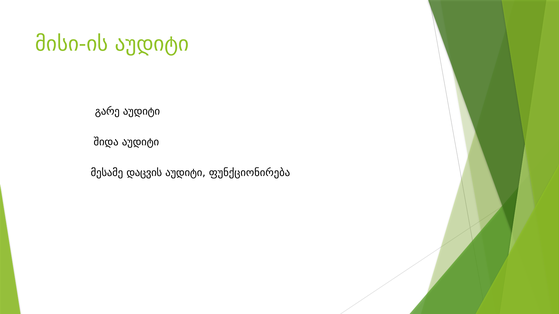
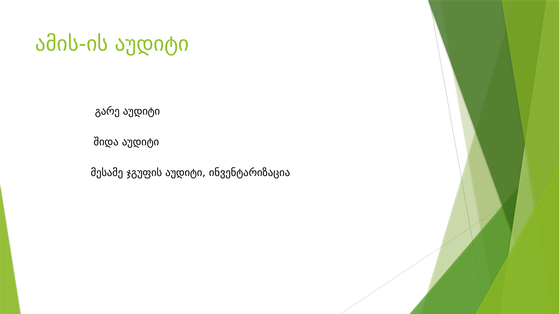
მისი-ის: მისი-ის -> ამის-ის
დაცვის: დაცვის -> ჯგუფის
ფუნქციონირება: ფუნქციონირება -> ინვენტარიზაცია
